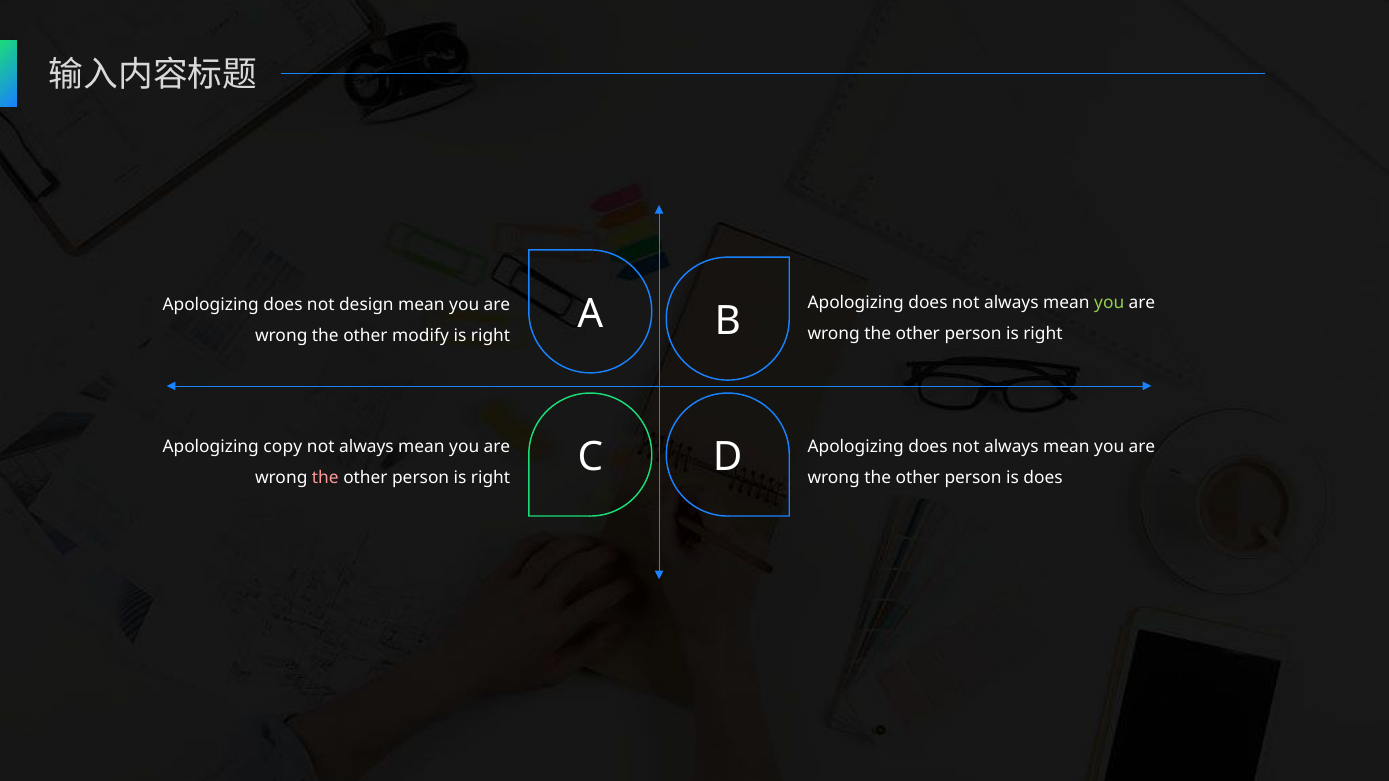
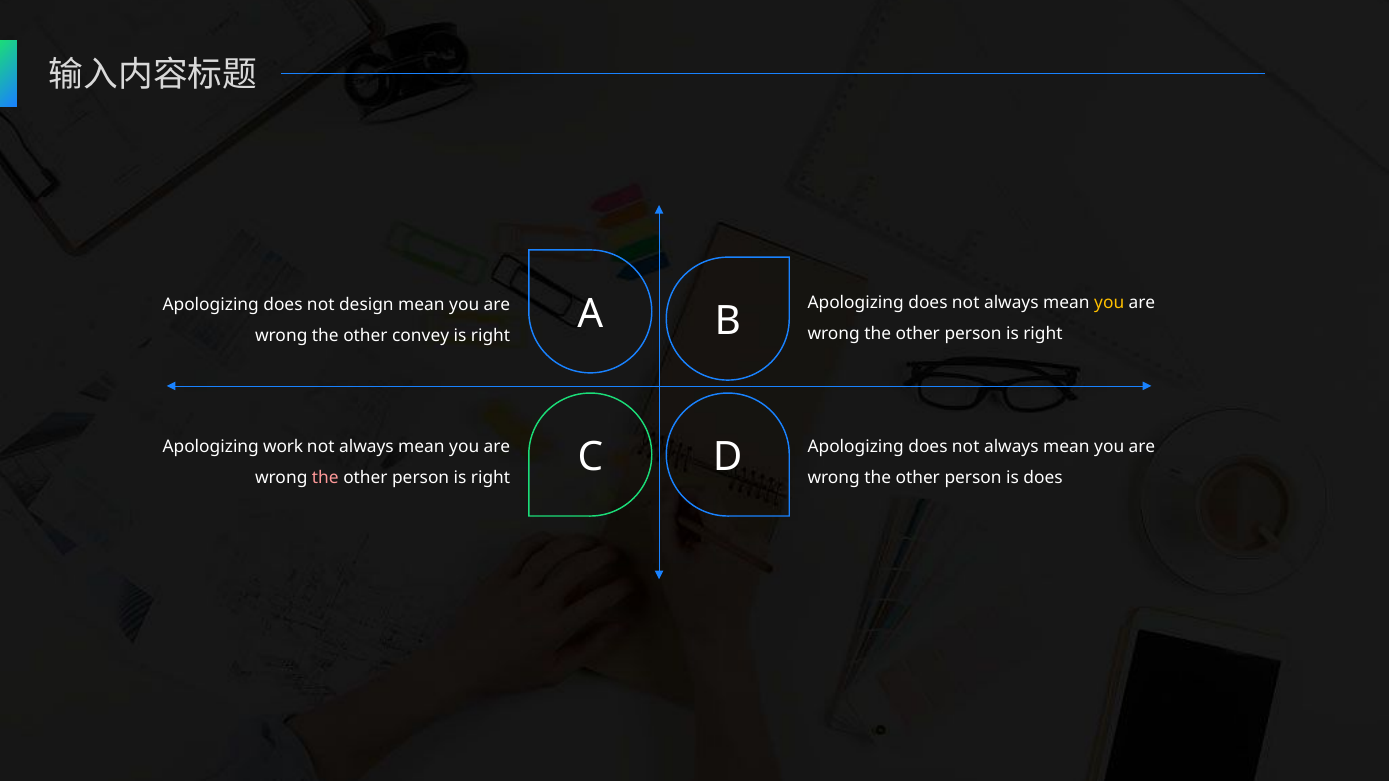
you at (1109, 303) colour: light green -> yellow
modify: modify -> convey
copy: copy -> work
